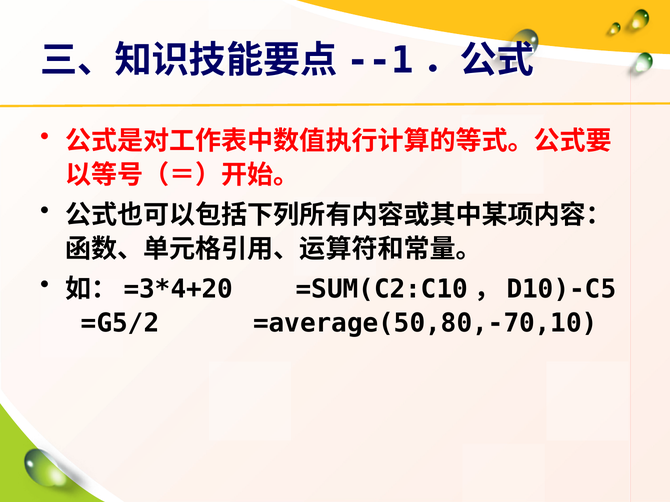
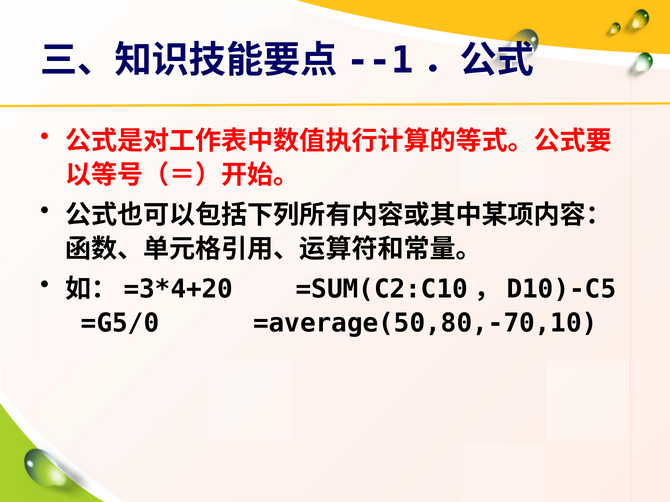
=G5/2: =G5/2 -> =G5/0
